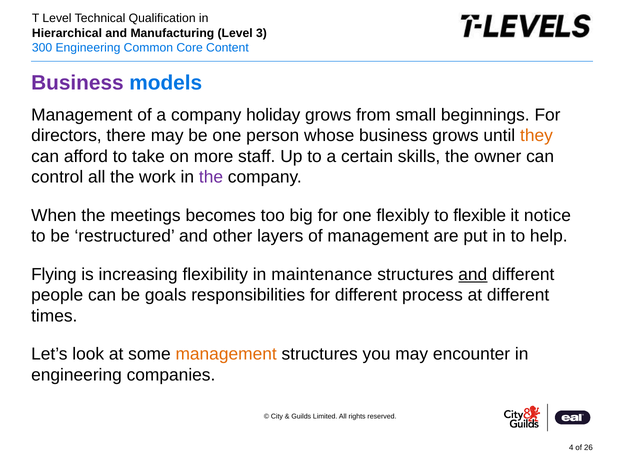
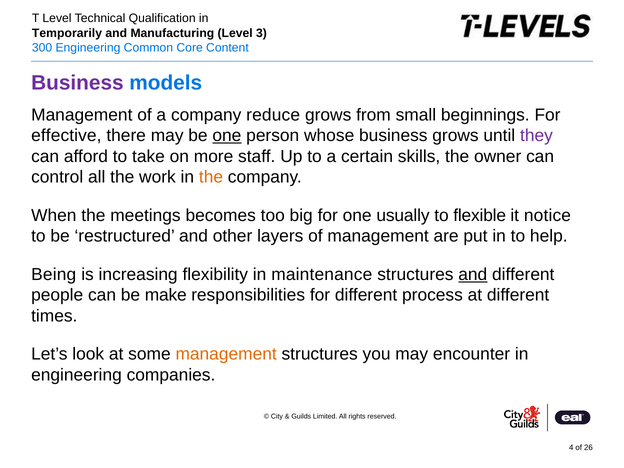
Hierarchical: Hierarchical -> Temporarily
holiday: holiday -> reduce
directors: directors -> effective
one at (227, 136) underline: none -> present
they colour: orange -> purple
the at (211, 177) colour: purple -> orange
flexibly: flexibly -> usually
Flying: Flying -> Being
goals: goals -> make
